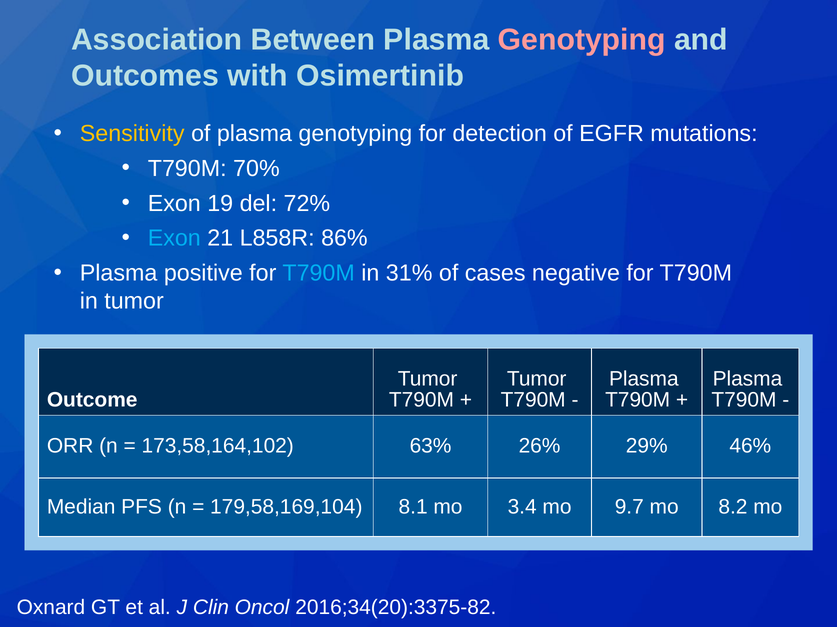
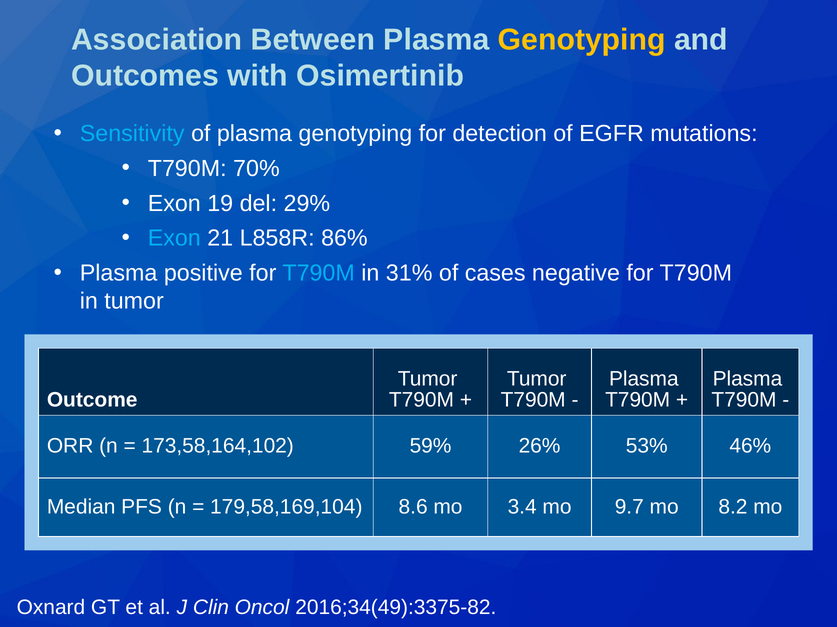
Genotyping at (582, 40) colour: pink -> yellow
Sensitivity colour: yellow -> light blue
72%: 72% -> 29%
63%: 63% -> 59%
29%: 29% -> 53%
8.1: 8.1 -> 8.6
2016;34(20):3375-82: 2016;34(20):3375-82 -> 2016;34(49):3375-82
